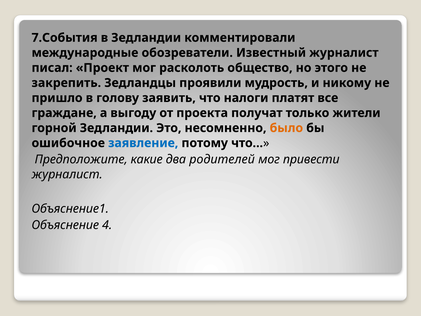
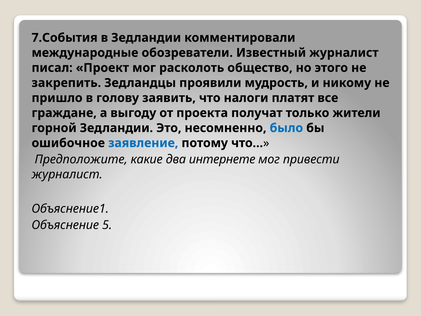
было colour: orange -> blue
родителей: родителей -> интернете
4: 4 -> 5
